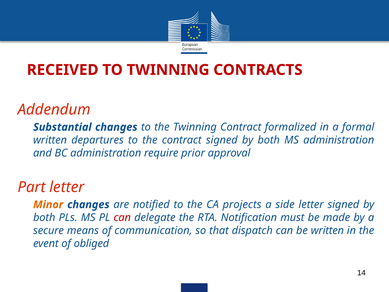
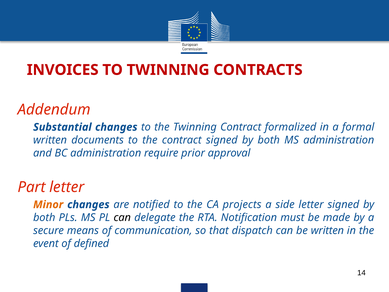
RECEIVED: RECEIVED -> INVOICES
departures: departures -> documents
can at (122, 217) colour: red -> black
obliged: obliged -> defined
